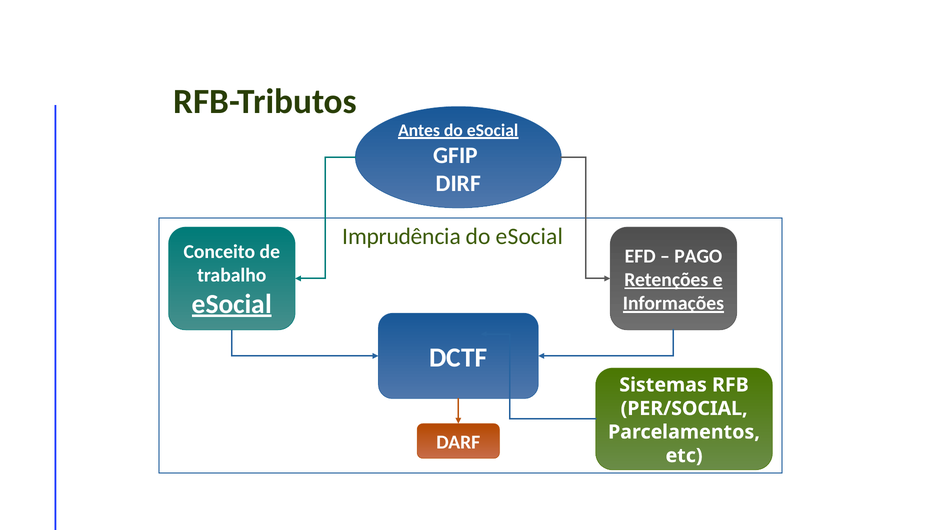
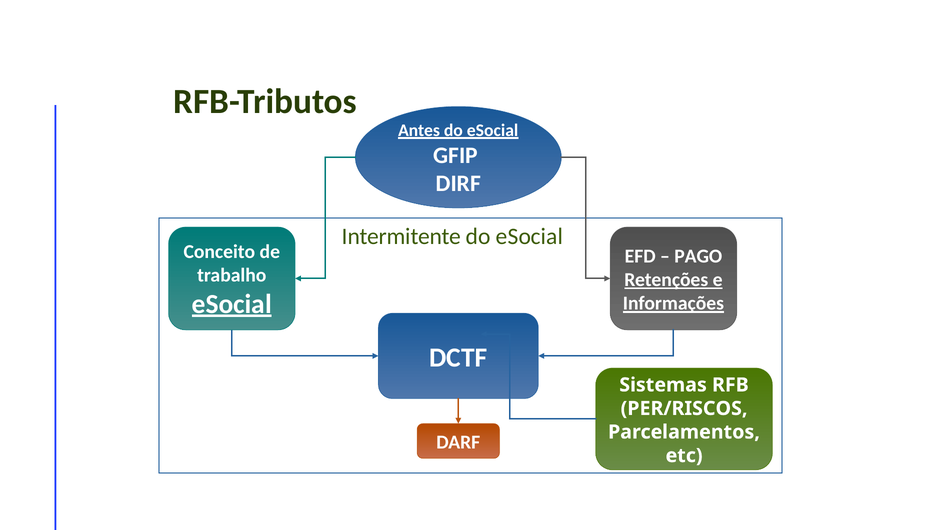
Imprudência: Imprudência -> Intermitente
PER/SOCIAL: PER/SOCIAL -> PER/RISCOS
